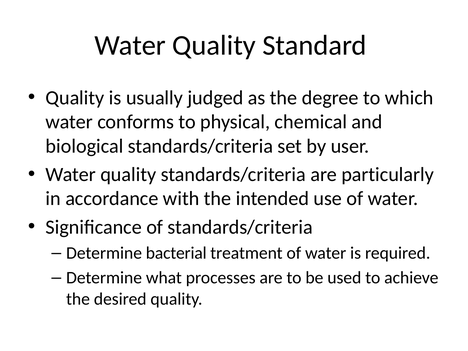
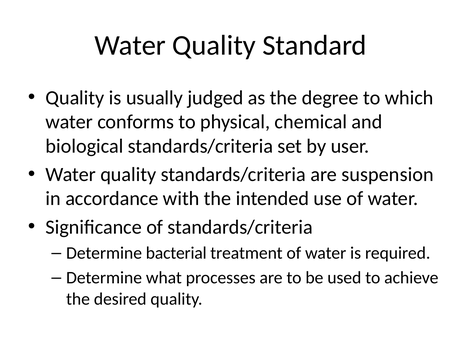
particularly: particularly -> suspension
